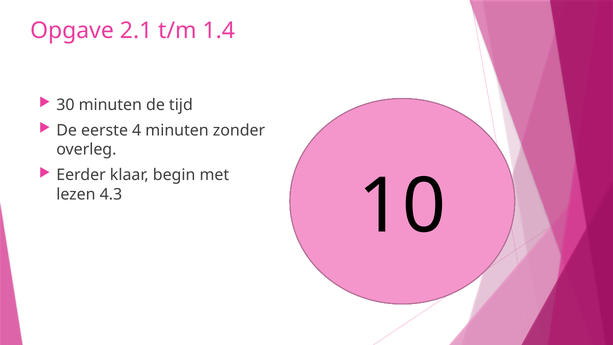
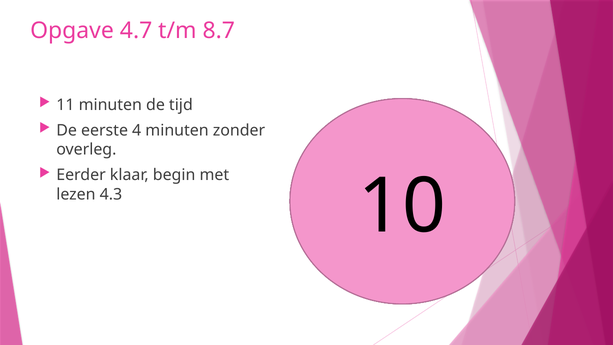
2.1: 2.1 -> 4.7
1.4: 1.4 -> 8.7
30: 30 -> 11
